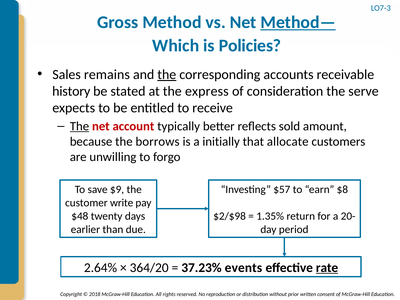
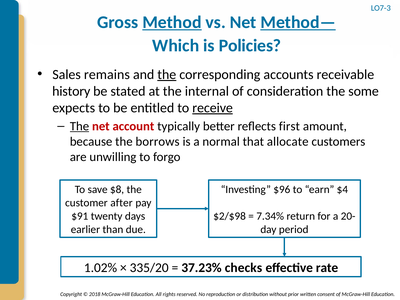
Method underline: none -> present
express: express -> internal
serve: serve -> some
receive underline: none -> present
sold: sold -> first
initially: initially -> normal
$9: $9 -> $8
$57: $57 -> $96
$8: $8 -> $4
write: write -> after
$48: $48 -> $91
1.35%: 1.35% -> 7.34%
2.64%: 2.64% -> 1.02%
364/20: 364/20 -> 335/20
events: events -> checks
rate underline: present -> none
